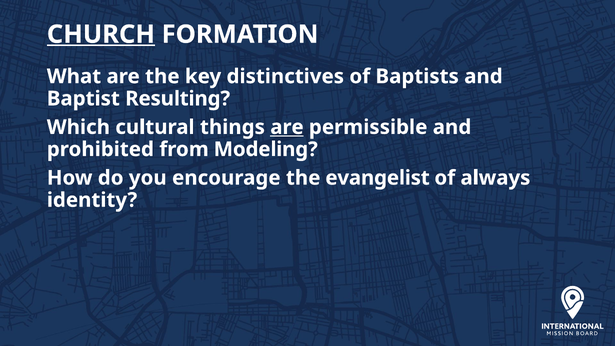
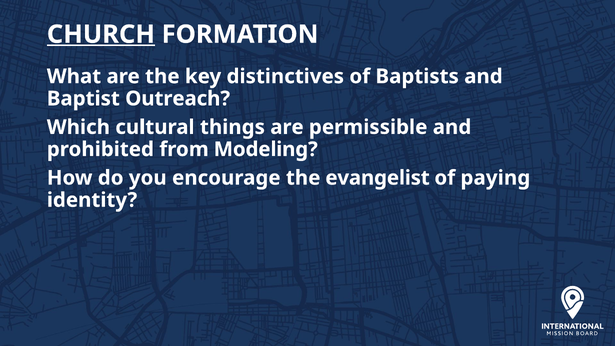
Resulting: Resulting -> Outreach
are at (287, 127) underline: present -> none
always: always -> paying
